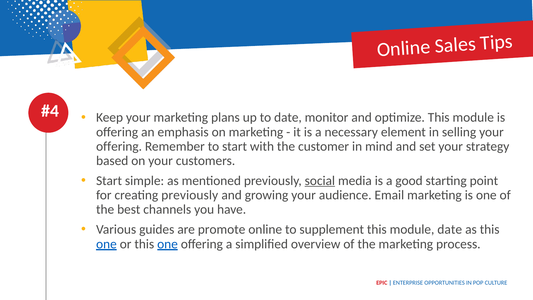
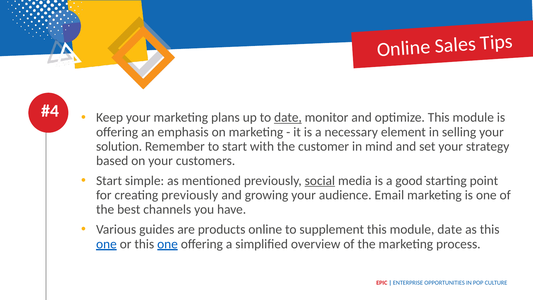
date at (288, 117) underline: none -> present
offering at (119, 146): offering -> solution
promote: promote -> products
